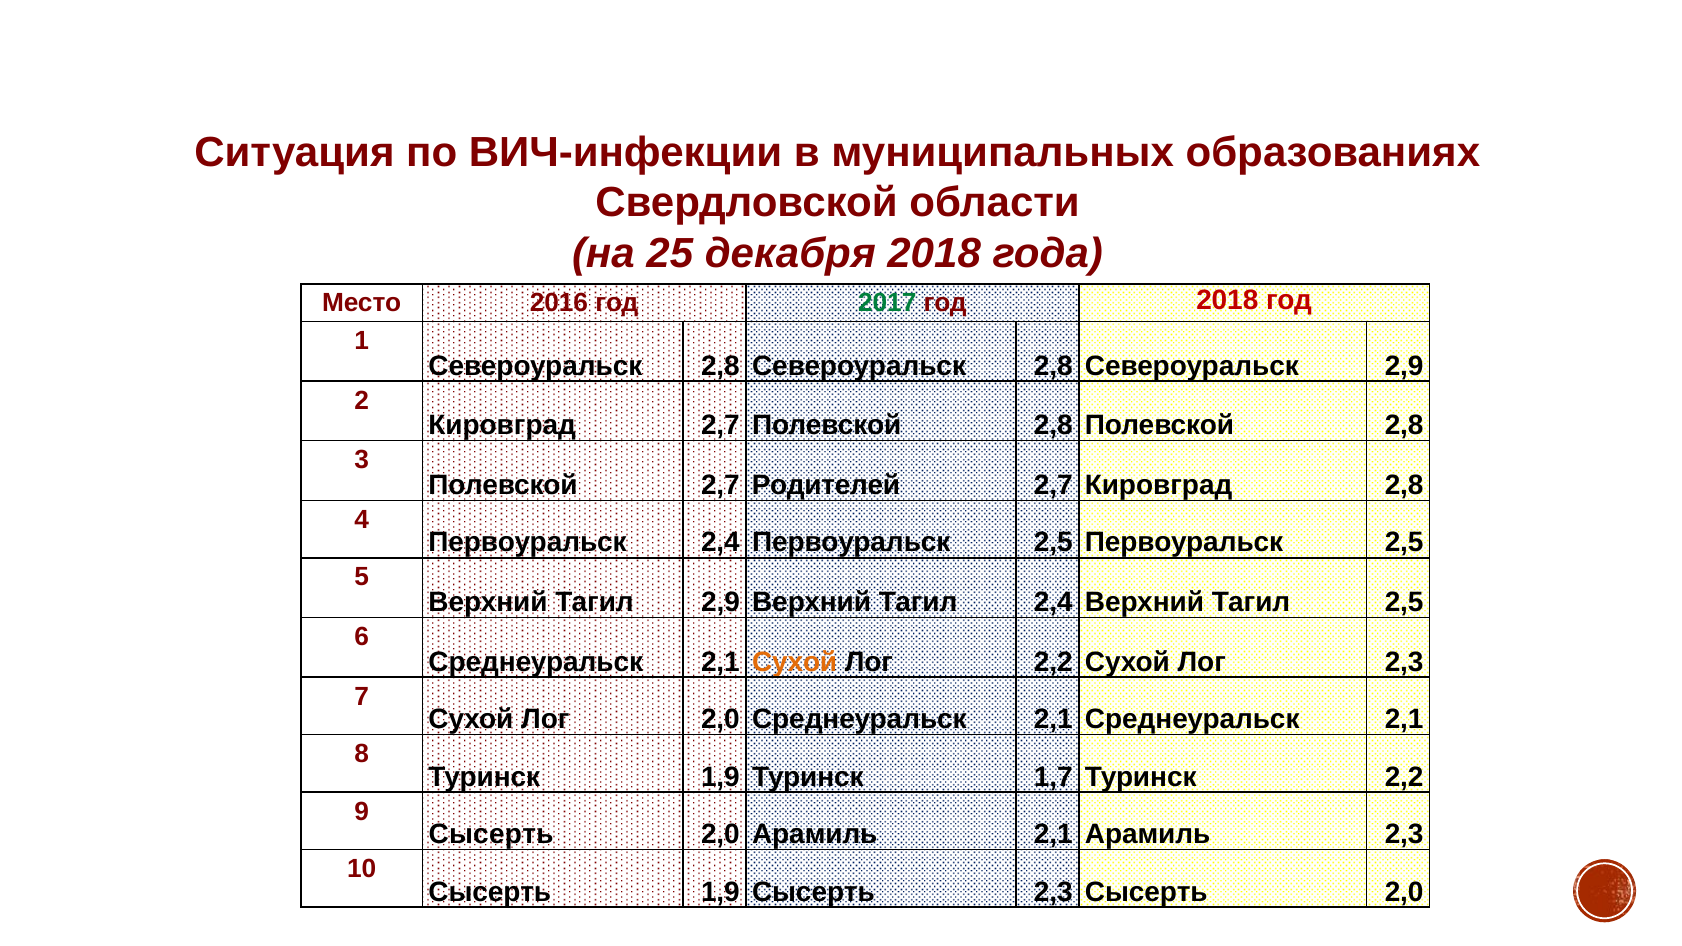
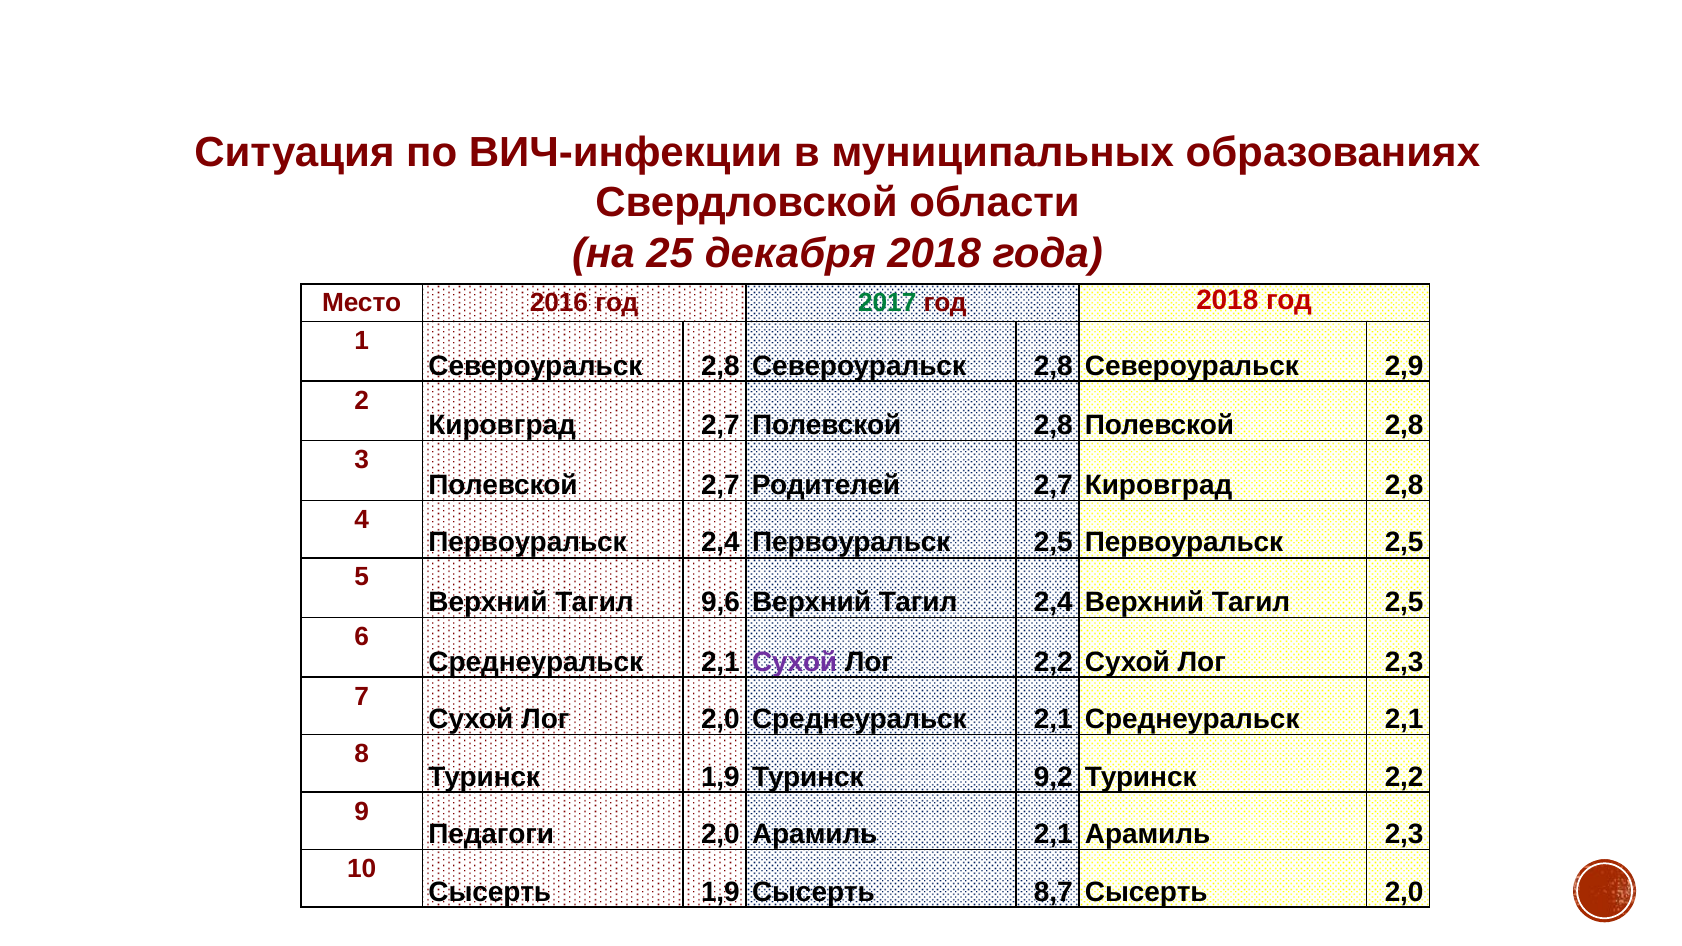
Тагил 2,9: 2,9 -> 9,6
Сухой at (795, 662) colour: orange -> purple
1,7: 1,7 -> 9,2
Сысерть at (491, 835): Сысерть -> Педагоги
Сысерть 2,3: 2,3 -> 8,7
